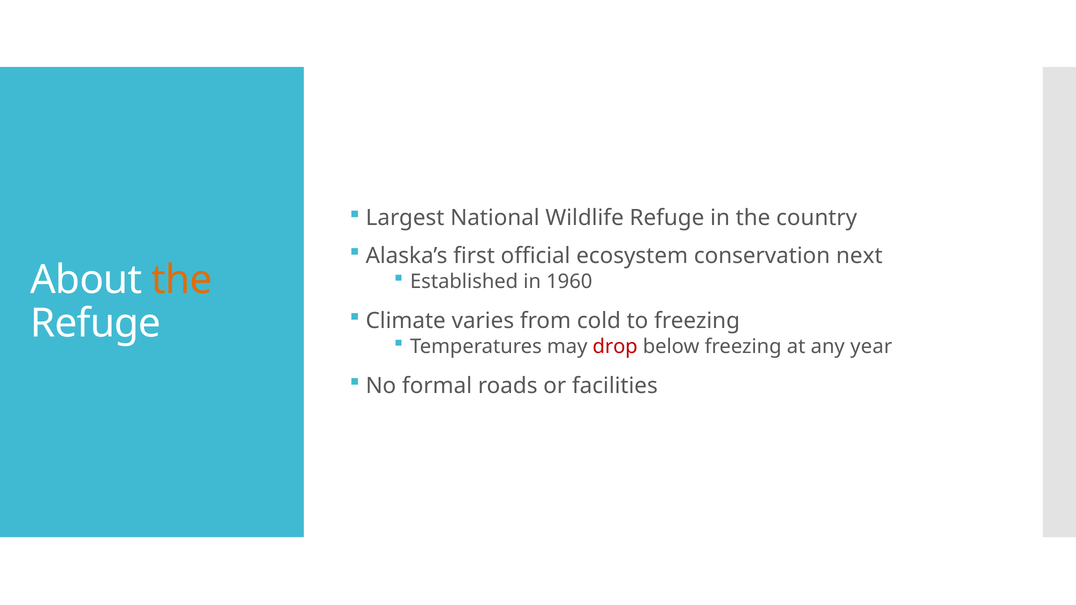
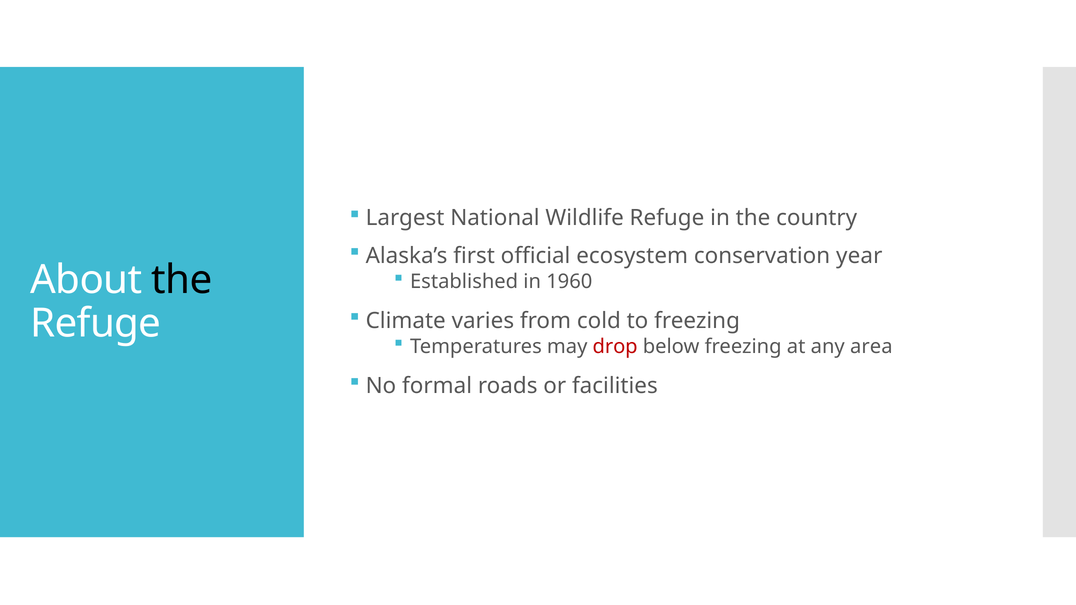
next: next -> year
the at (182, 280) colour: orange -> black
year: year -> area
